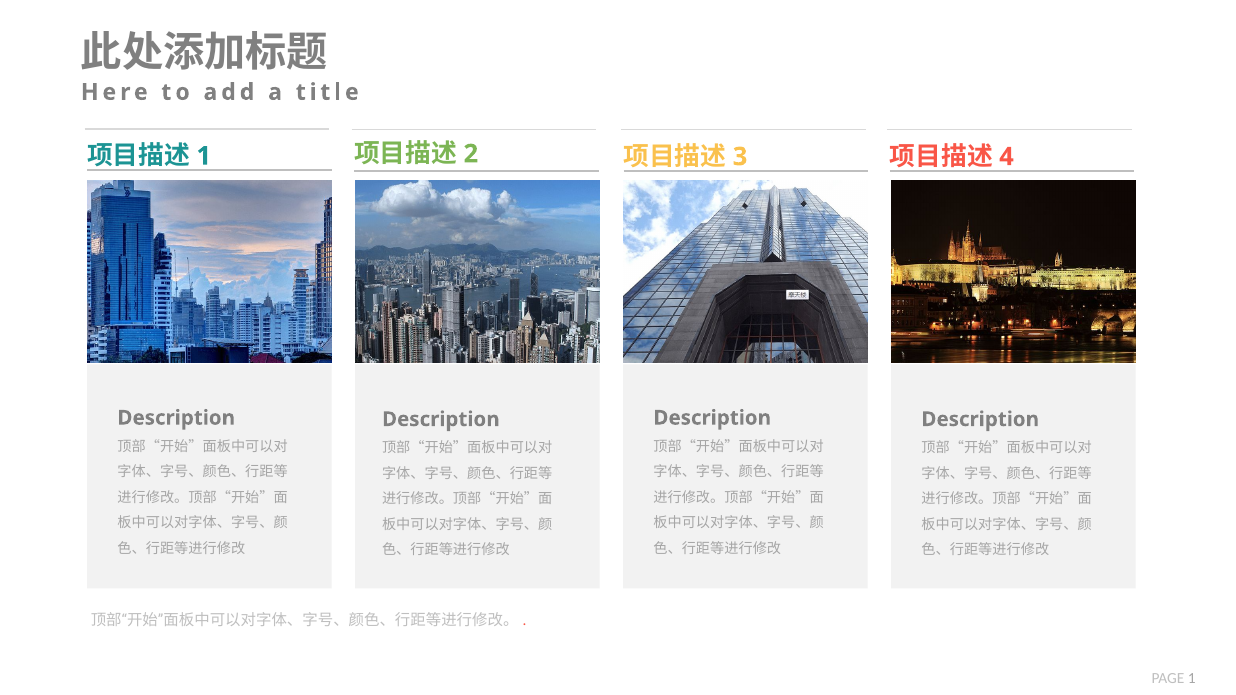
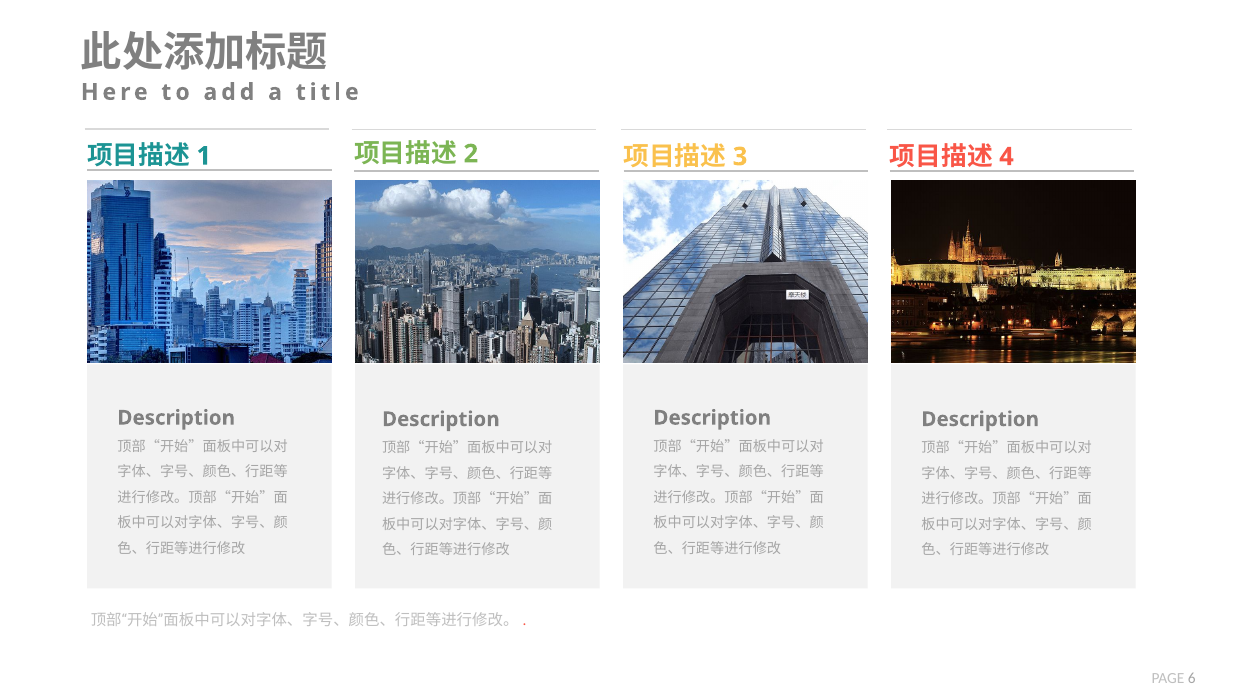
PAGE 1: 1 -> 6
